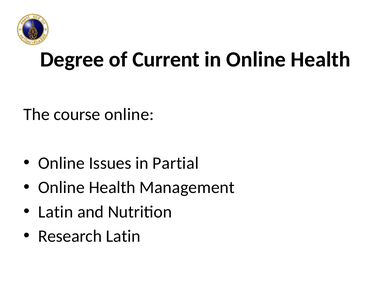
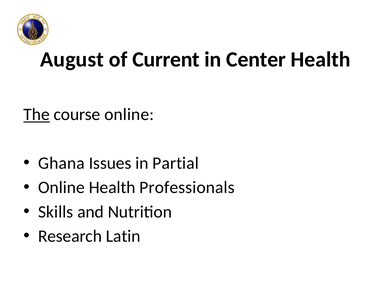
Degree: Degree -> August
in Online: Online -> Center
The underline: none -> present
Online at (61, 163): Online -> Ghana
Management: Management -> Professionals
Latin at (56, 212): Latin -> Skills
